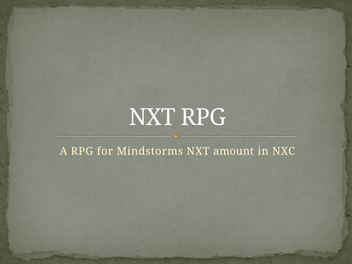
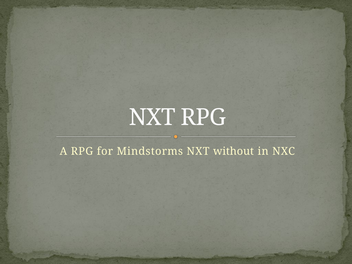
amount: amount -> without
